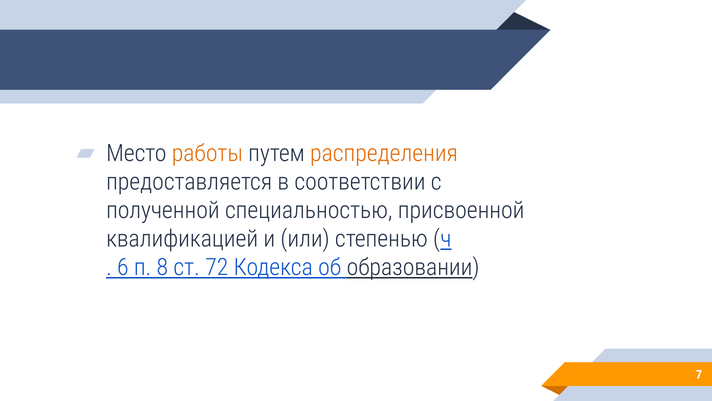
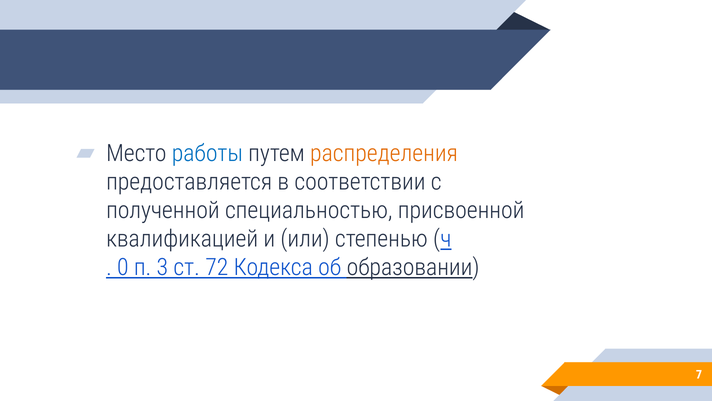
работы colour: orange -> blue
6: 6 -> 0
8: 8 -> 3
